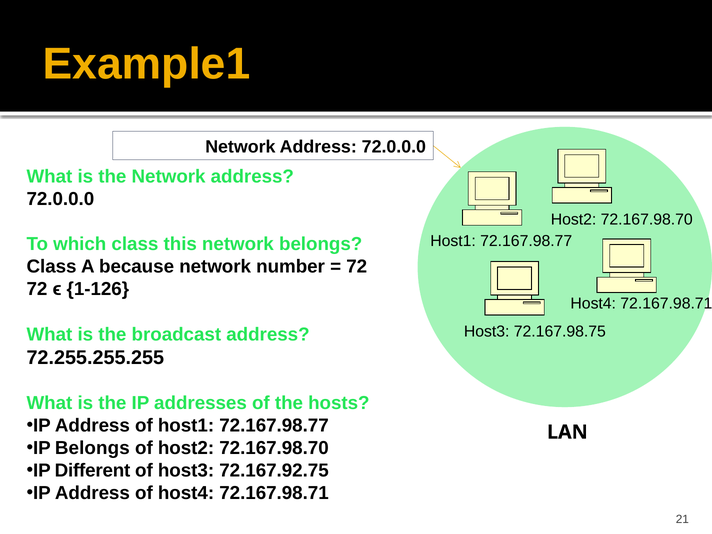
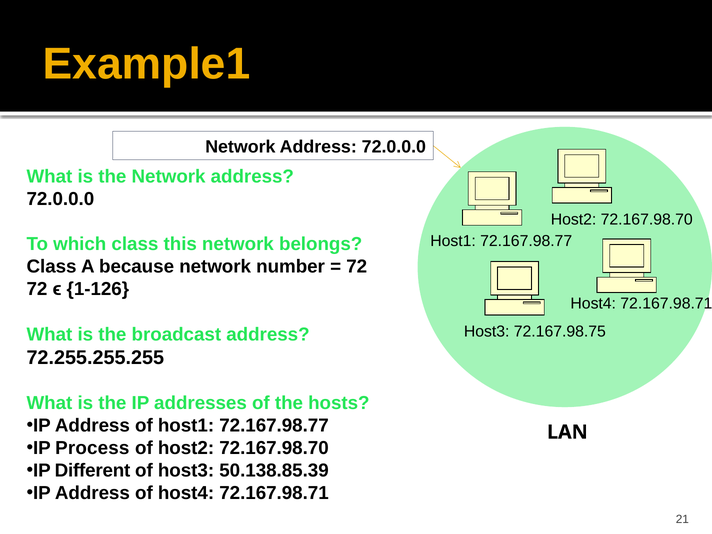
IP Belongs: Belongs -> Process
72.167.92.75: 72.167.92.75 -> 50.138.85.39
